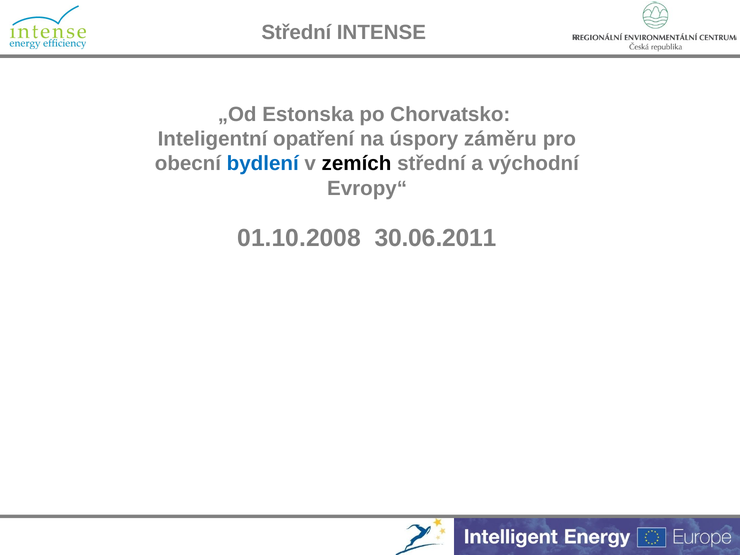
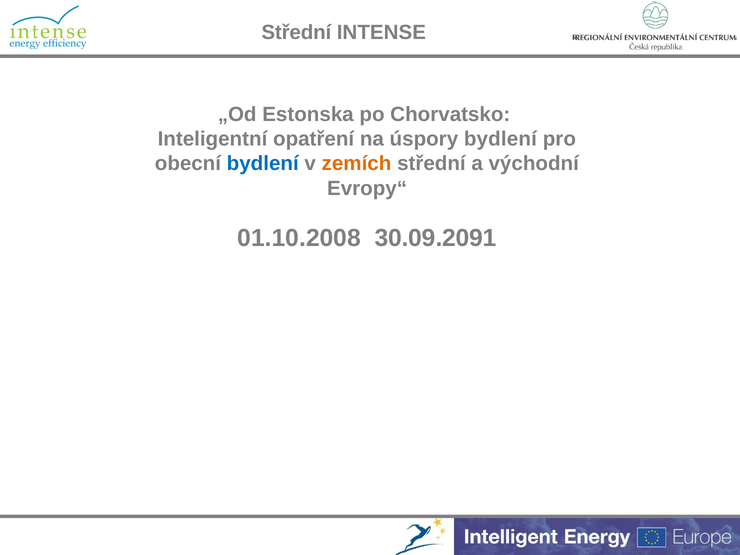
úspory záměru: záměru -> bydlení
zemích colour: black -> orange
30.06.2011: 30.06.2011 -> 30.09.2091
